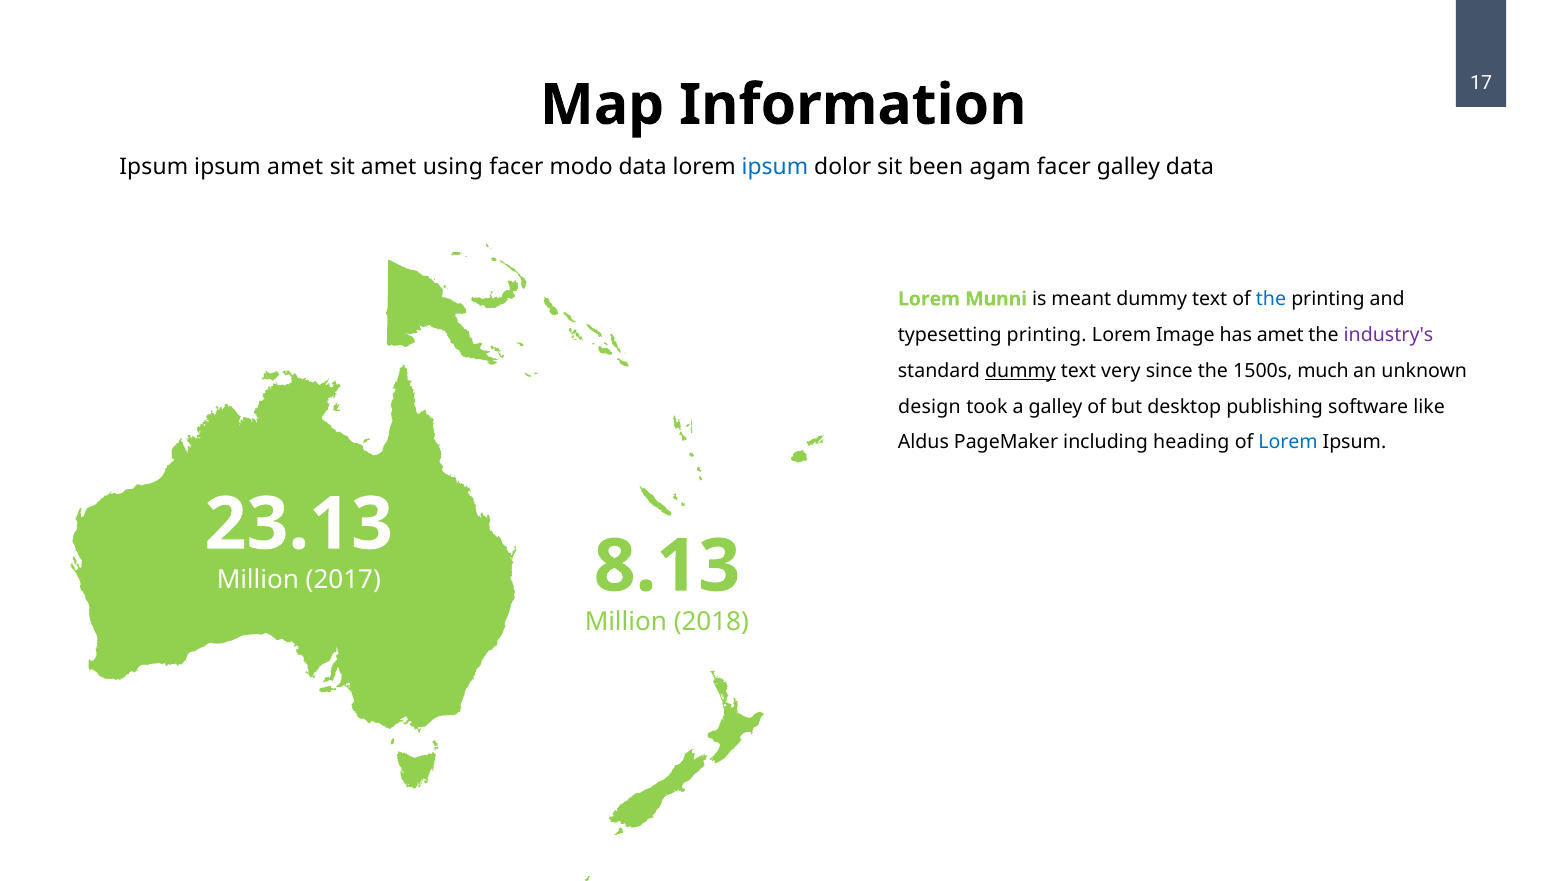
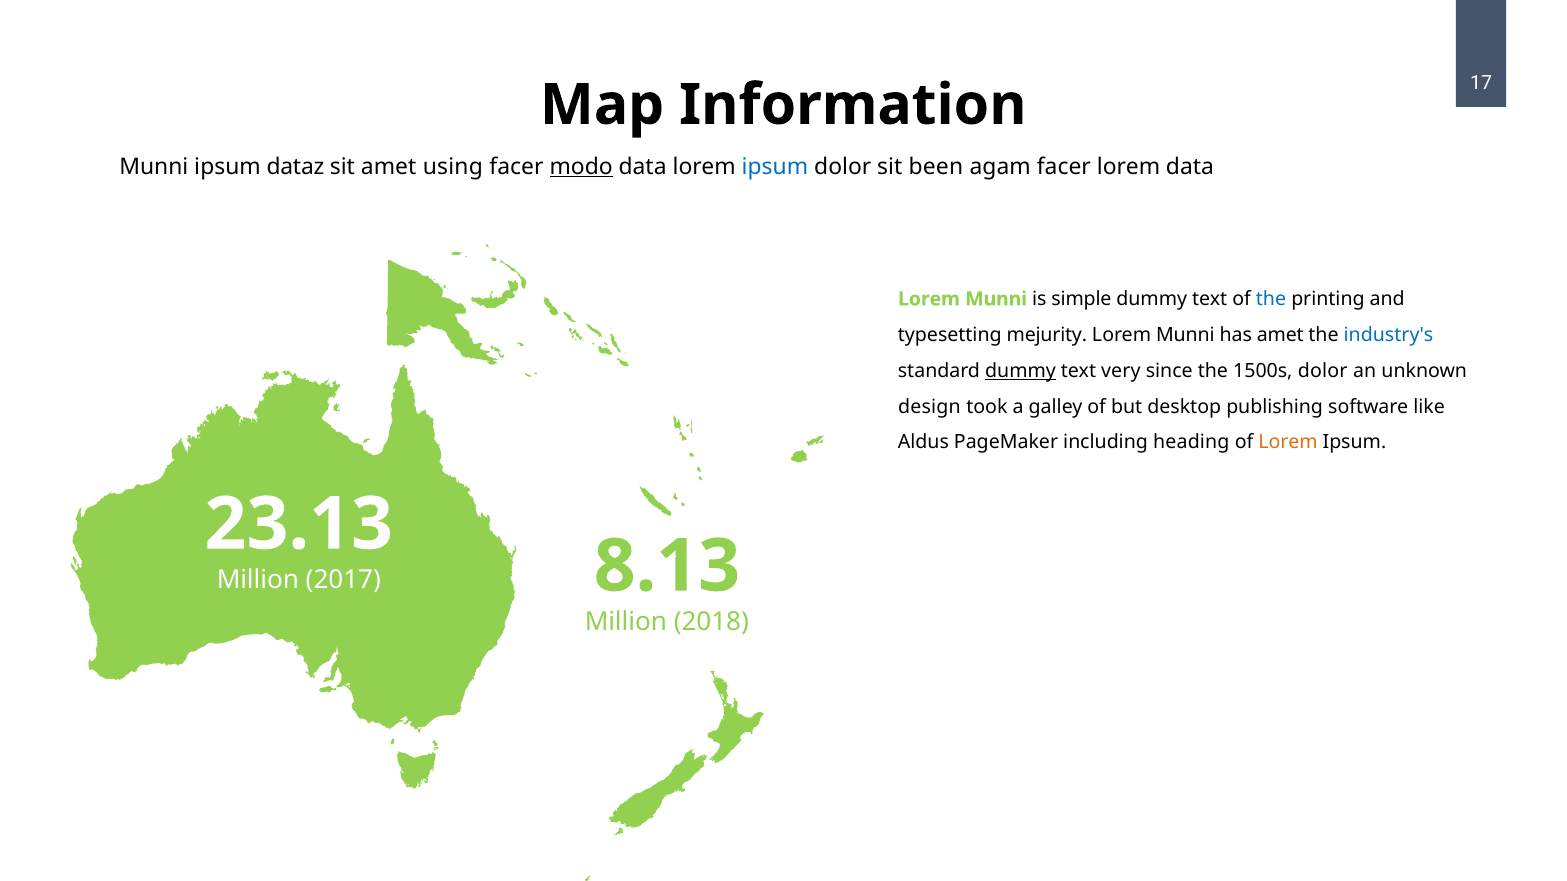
Ipsum at (154, 167): Ipsum -> Munni
ipsum amet: amet -> dataz
modo underline: none -> present
facer galley: galley -> lorem
meant: meant -> simple
typesetting printing: printing -> mejurity
Image at (1185, 335): Image -> Munni
industry's colour: purple -> blue
1500s much: much -> dolor
Lorem at (1288, 443) colour: blue -> orange
